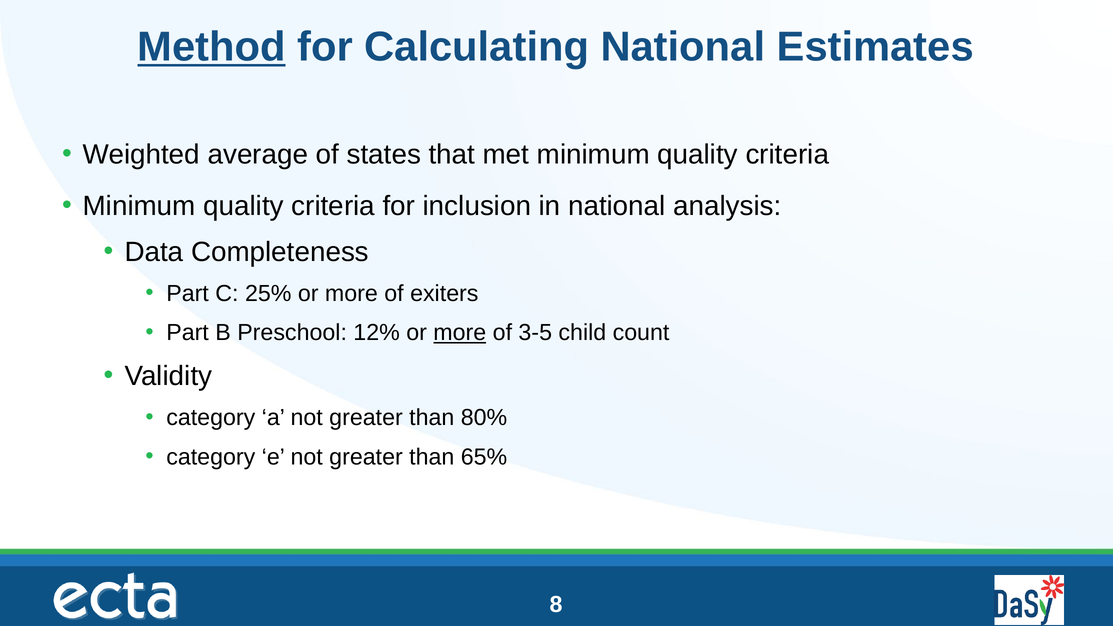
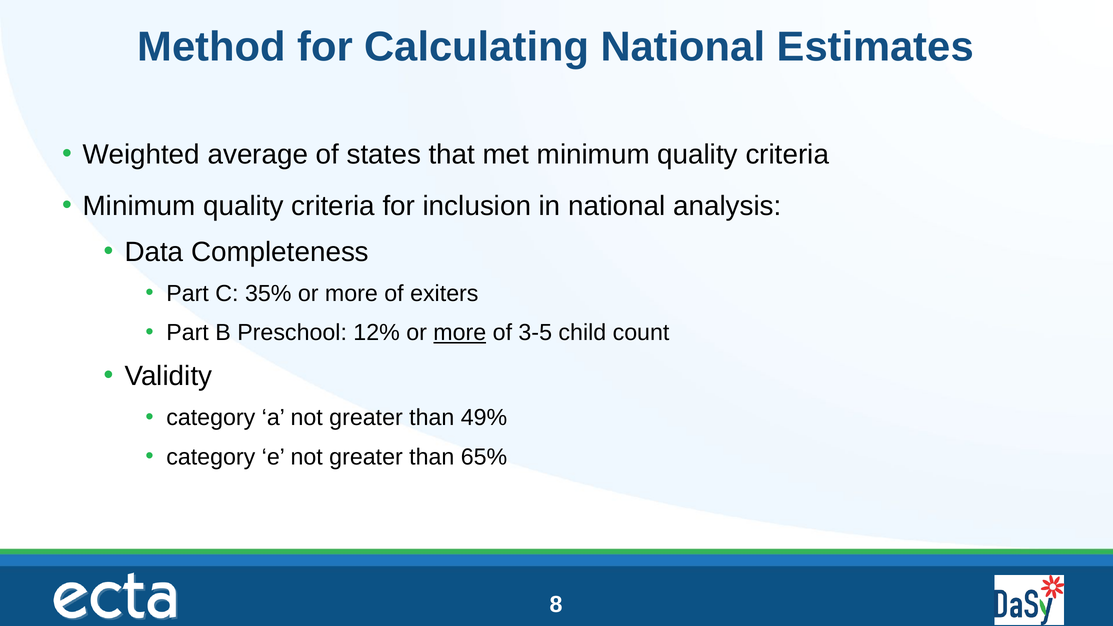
Method underline: present -> none
25%: 25% -> 35%
80%: 80% -> 49%
